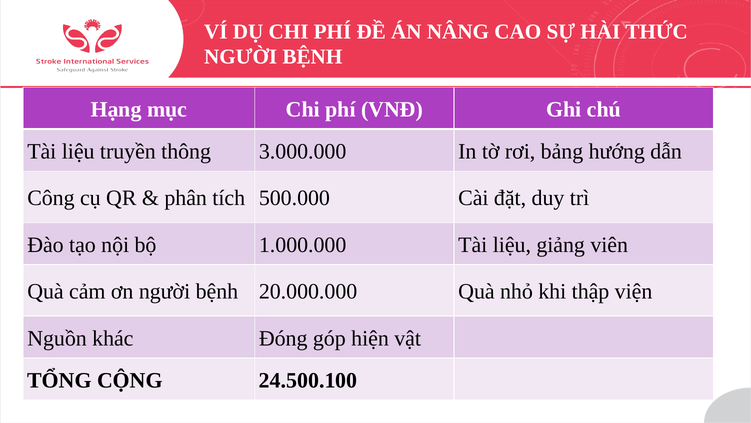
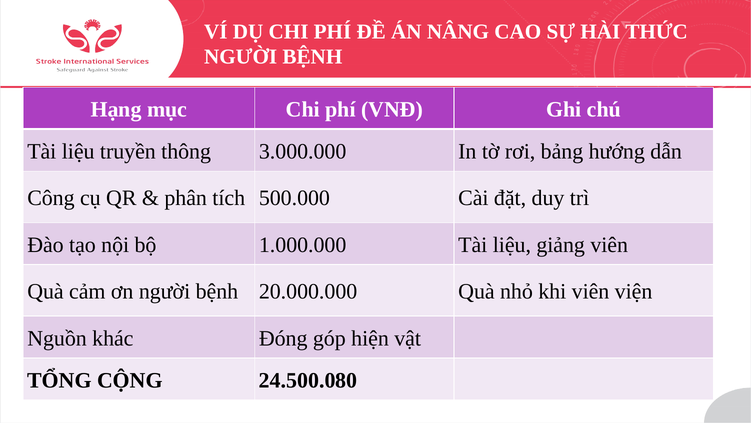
khi thập: thập -> viên
24.500.100: 24.500.100 -> 24.500.080
